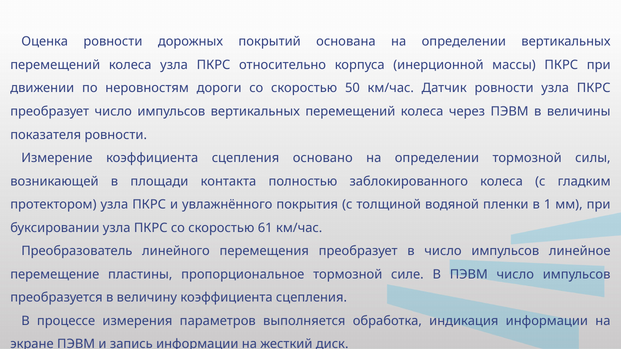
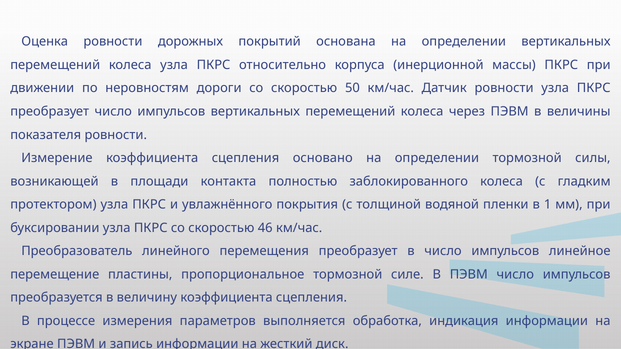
61: 61 -> 46
